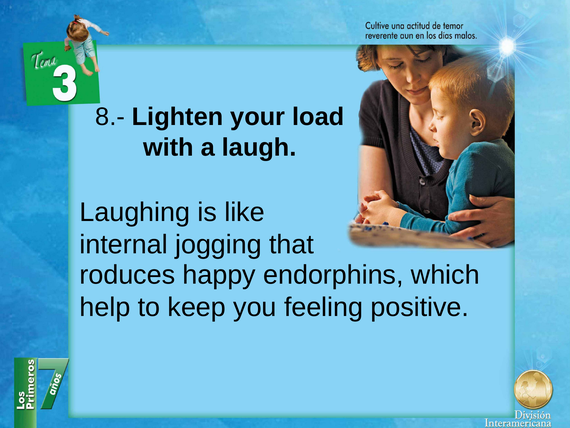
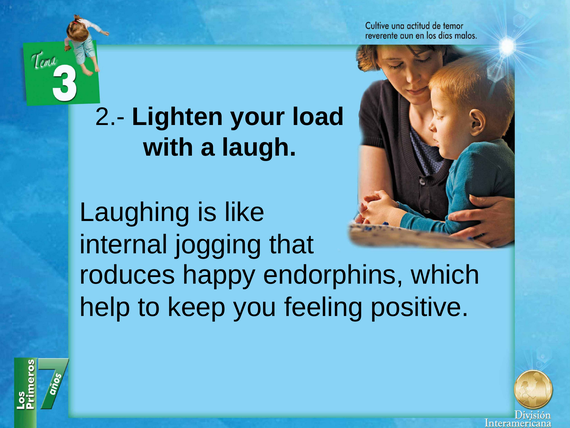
8.-: 8.- -> 2.-
